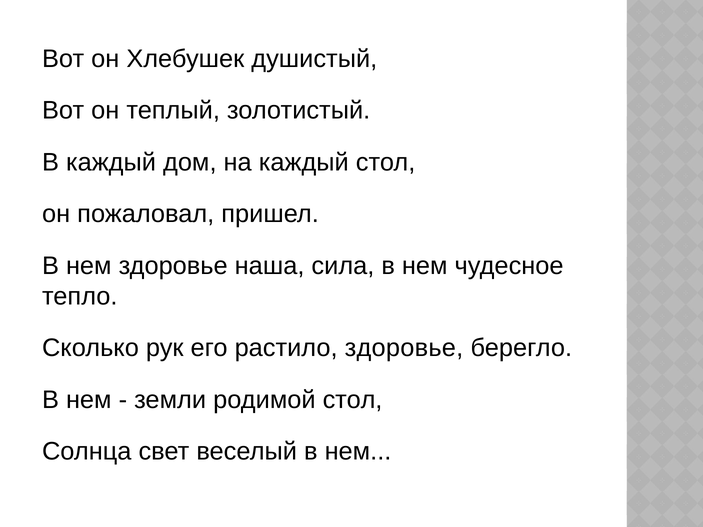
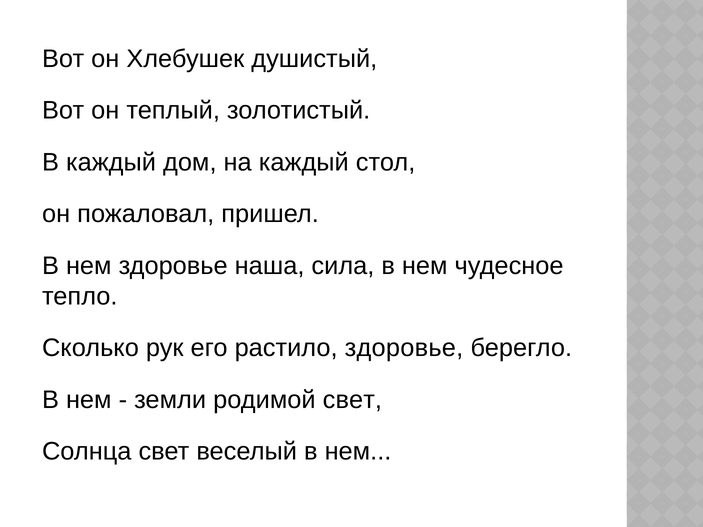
родимой стол: стол -> свет
